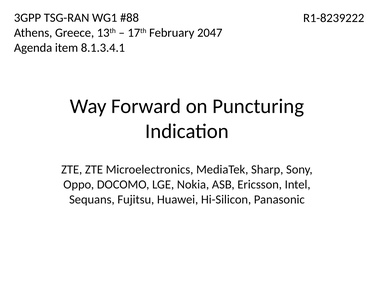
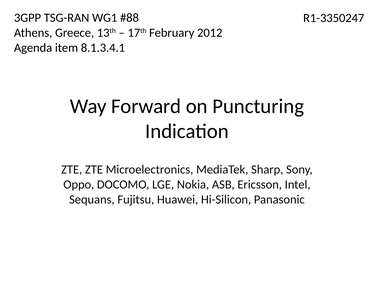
R1-8239222: R1-8239222 -> R1-3350247
2047: 2047 -> 2012
